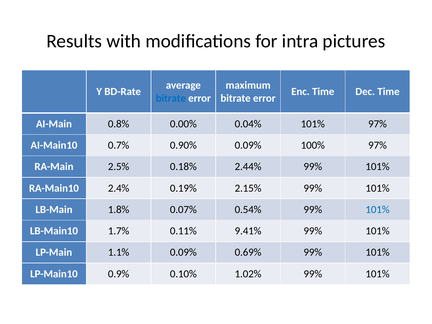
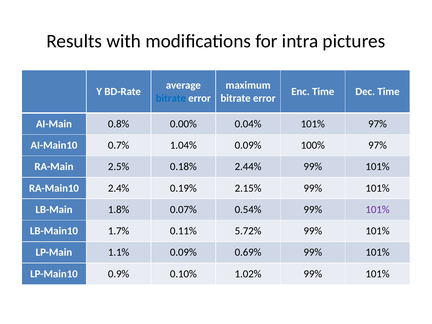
0.90%: 0.90% -> 1.04%
101% at (378, 210) colour: blue -> purple
9.41%: 9.41% -> 5.72%
